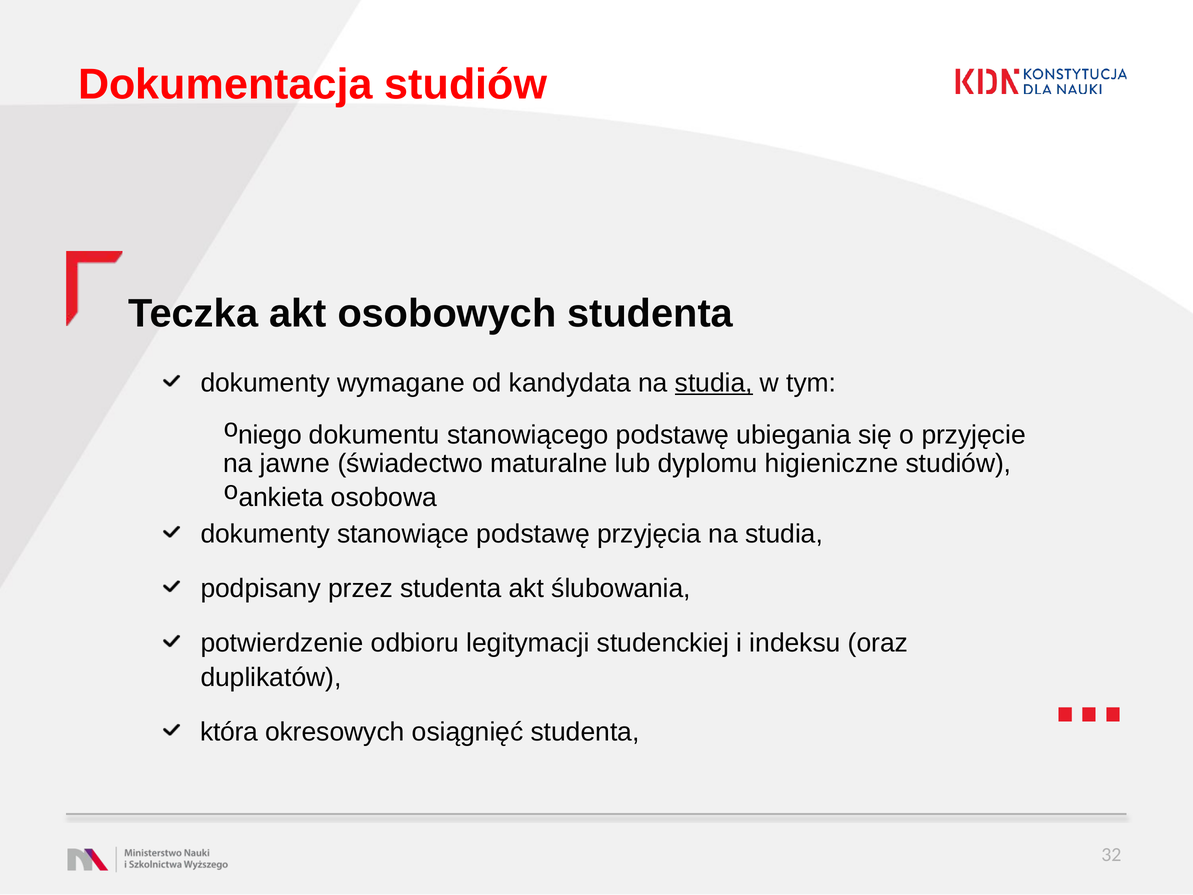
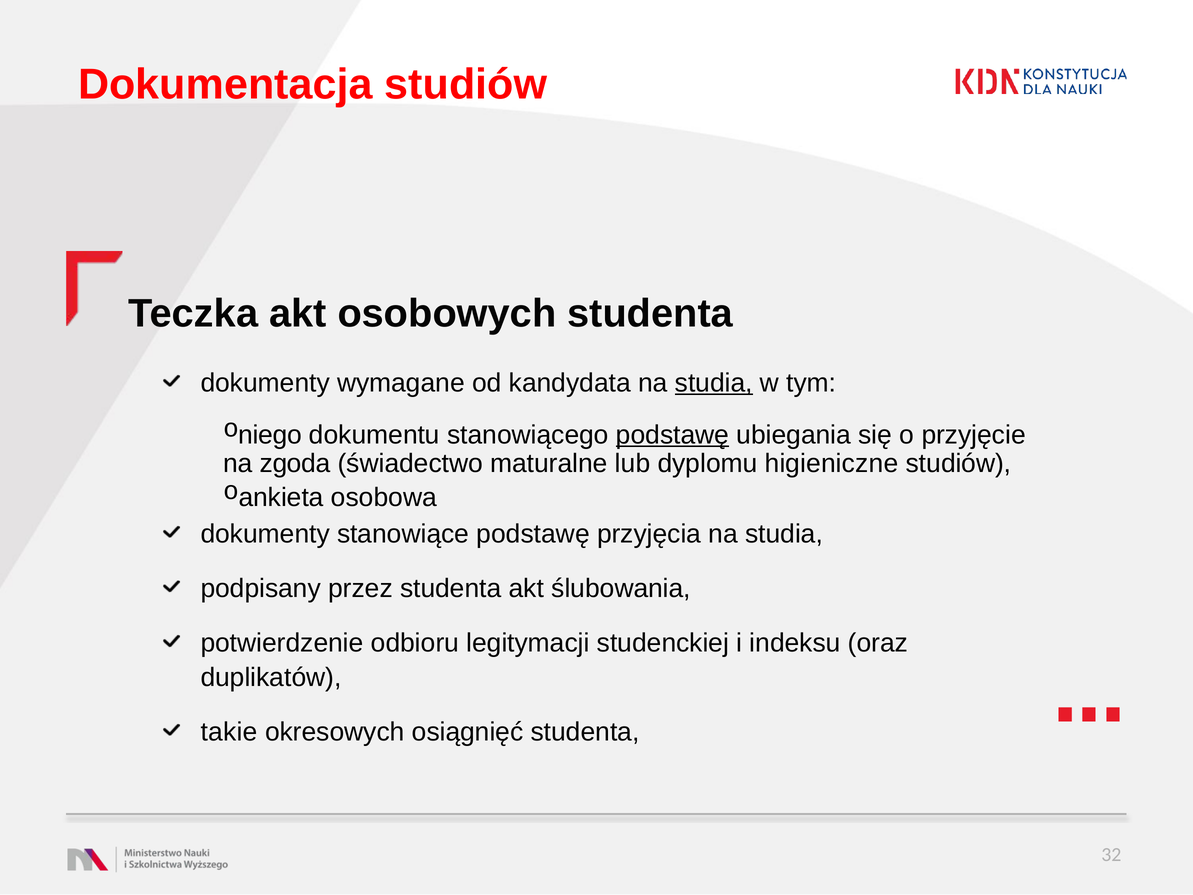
podstawę at (673, 435) underline: none -> present
jawne: jawne -> zgoda
która: która -> takie
